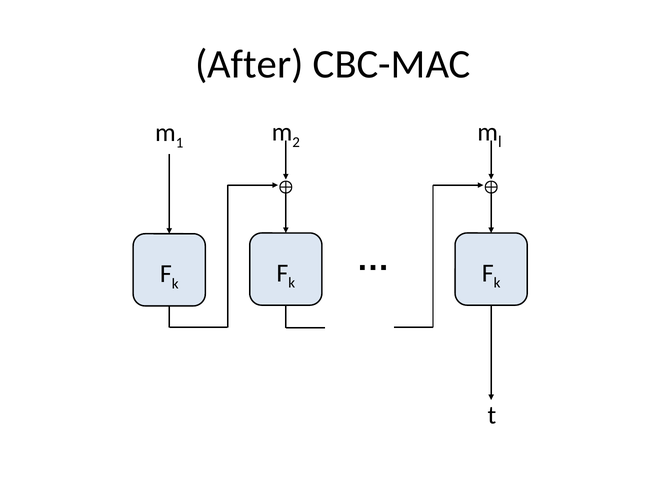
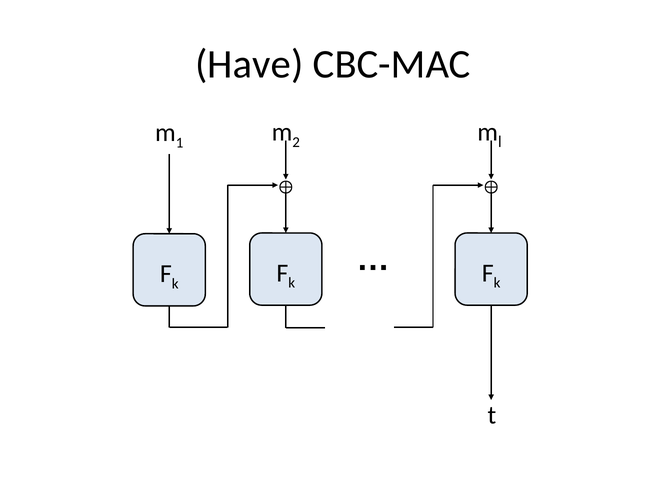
After: After -> Have
